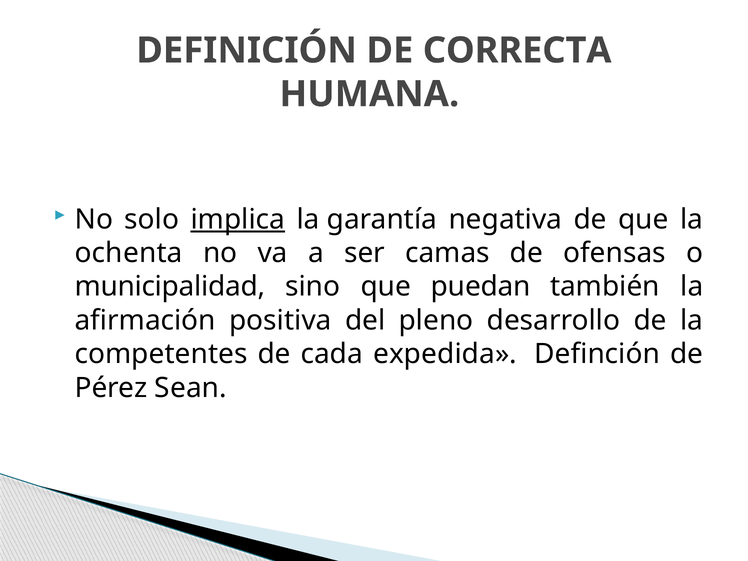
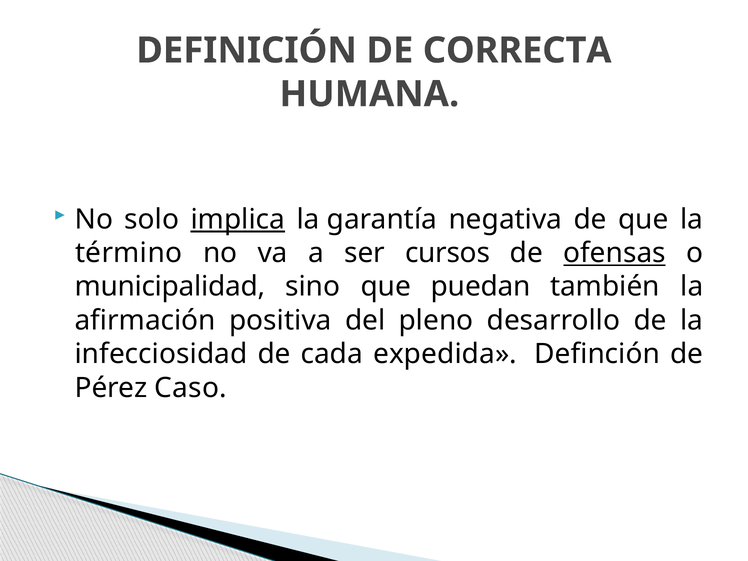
ochenta: ochenta -> término
camas: camas -> cursos
ofensas underline: none -> present
competentes: competentes -> infecciosidad
Sean: Sean -> Caso
